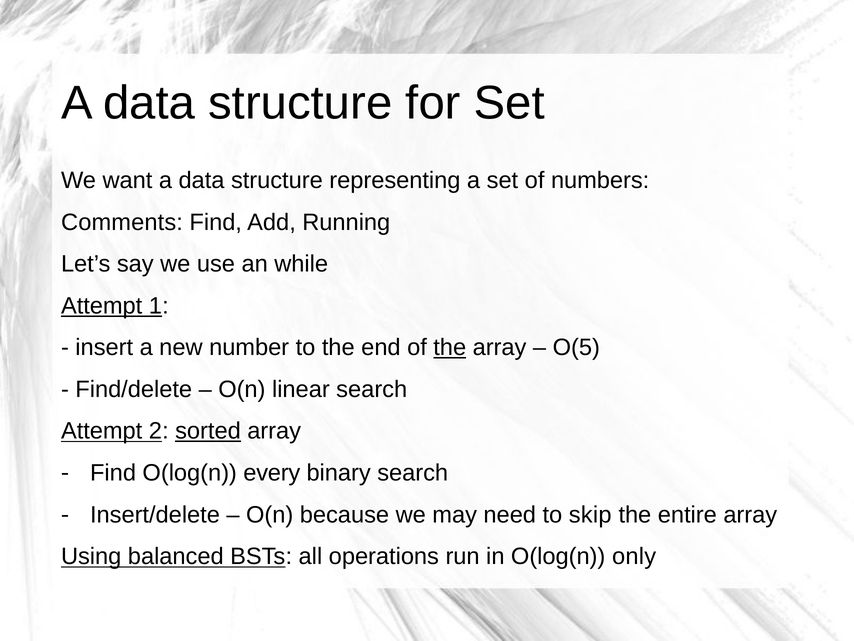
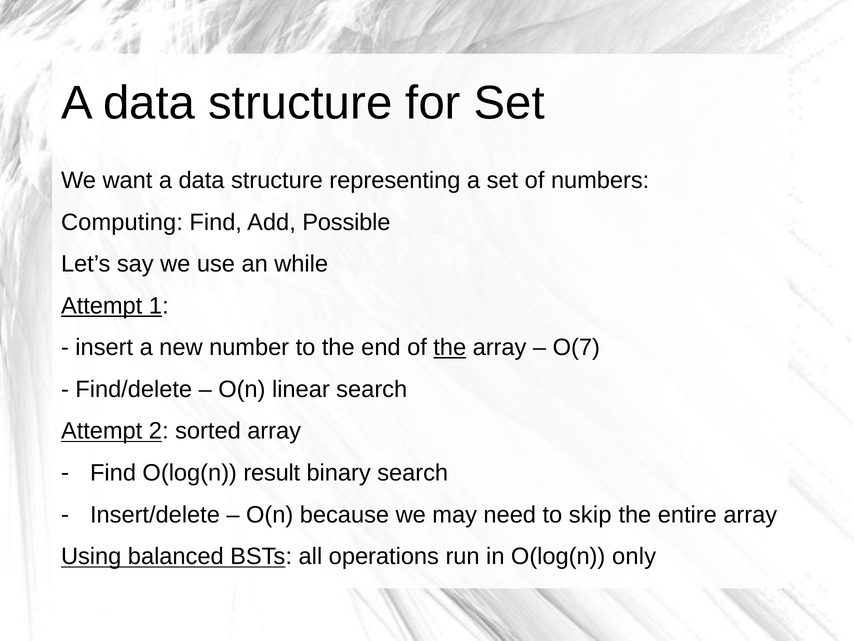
Comments: Comments -> Computing
Running: Running -> Possible
O(5: O(5 -> O(7
sorted underline: present -> none
every: every -> result
